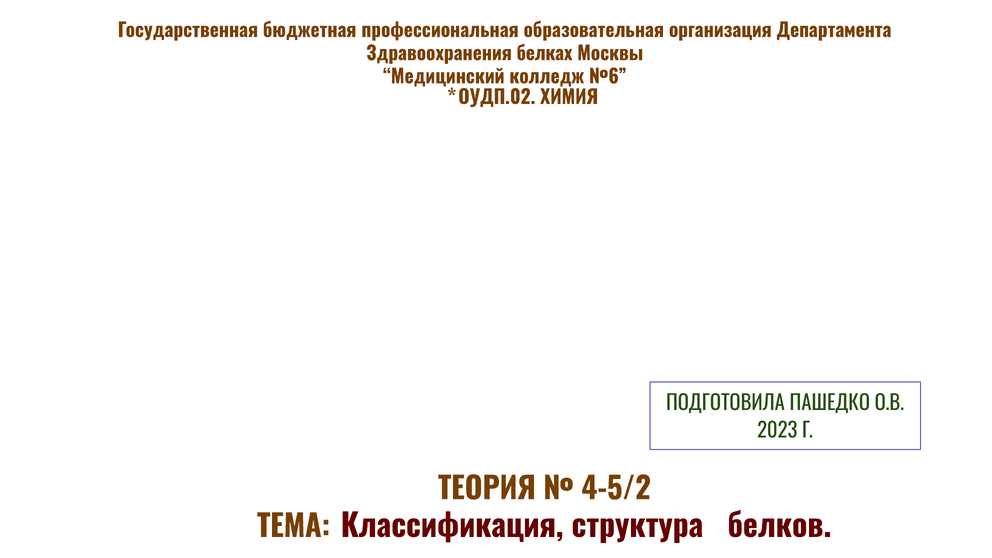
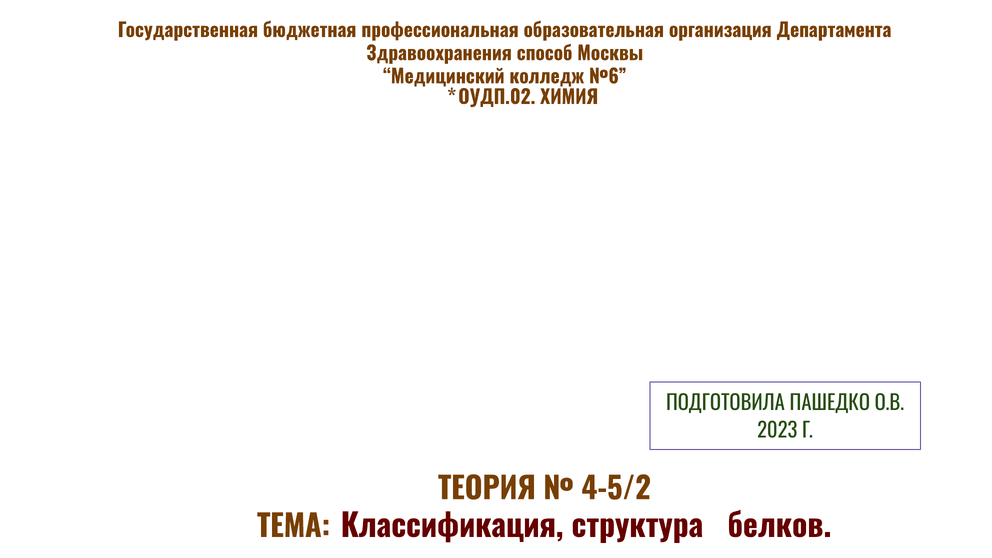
белках: белках -> способ
